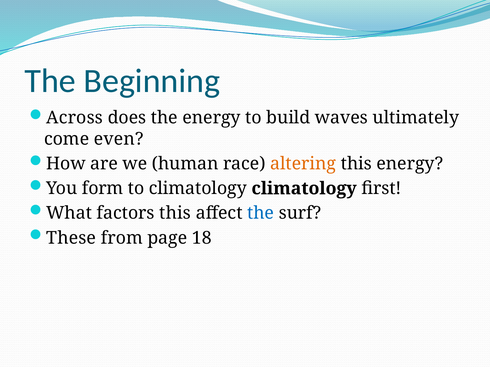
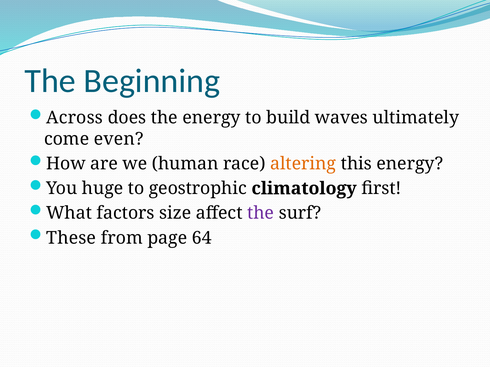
form: form -> huge
to climatology: climatology -> geostrophic
factors this: this -> size
the at (261, 213) colour: blue -> purple
18: 18 -> 64
